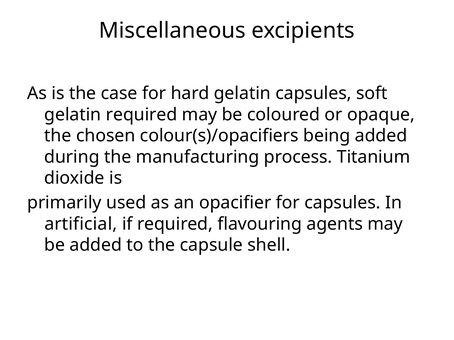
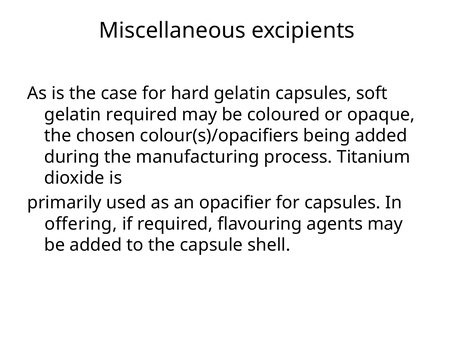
artificial: artificial -> offering
